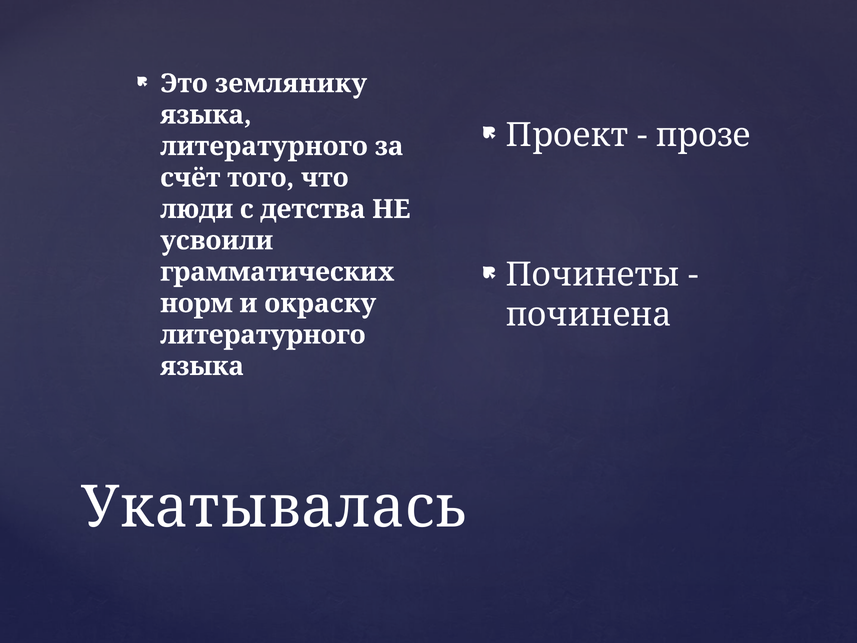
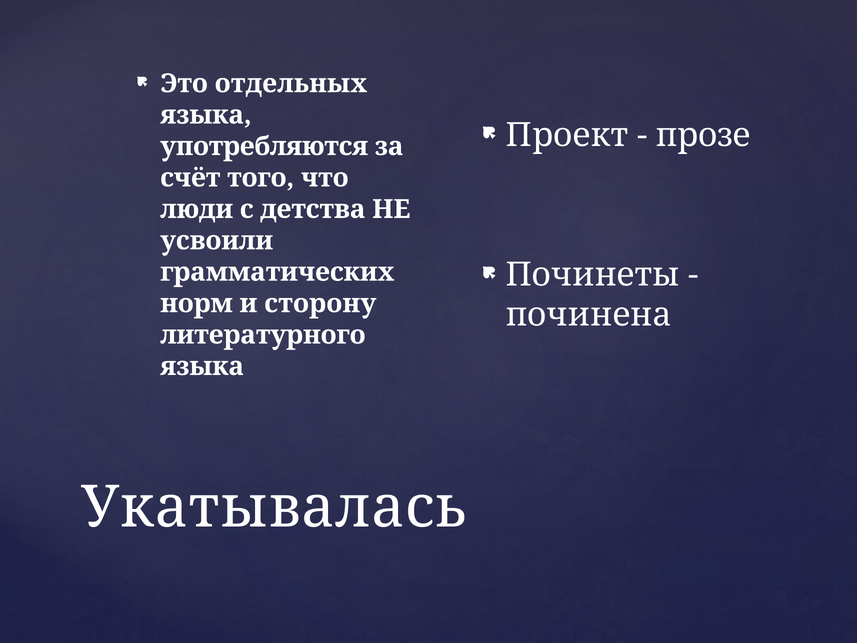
землянику: землянику -> отдельных
литературного at (264, 146): литературного -> употребляются
окраску: окраску -> сторону
